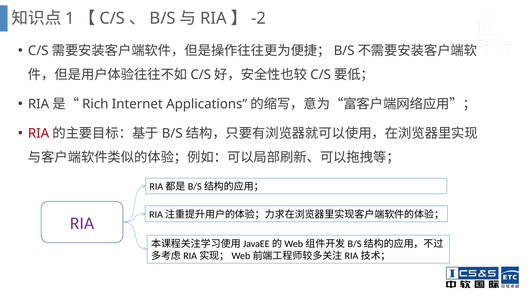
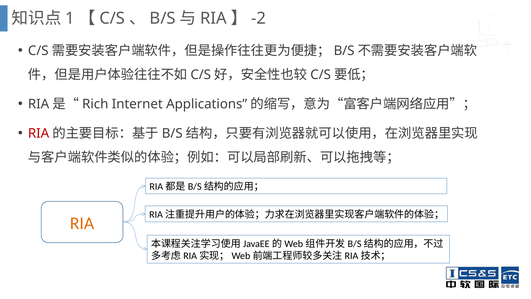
RIA at (82, 223) colour: purple -> orange
